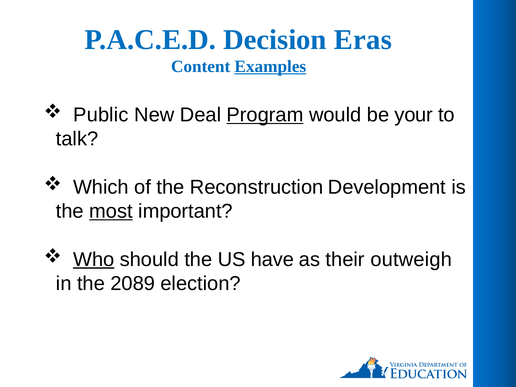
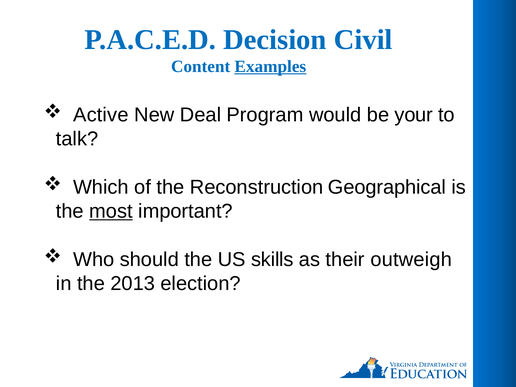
Eras: Eras -> Civil
Public: Public -> Active
Program underline: present -> none
Development: Development -> Geographical
Who underline: present -> none
have: have -> skills
2089: 2089 -> 2013
